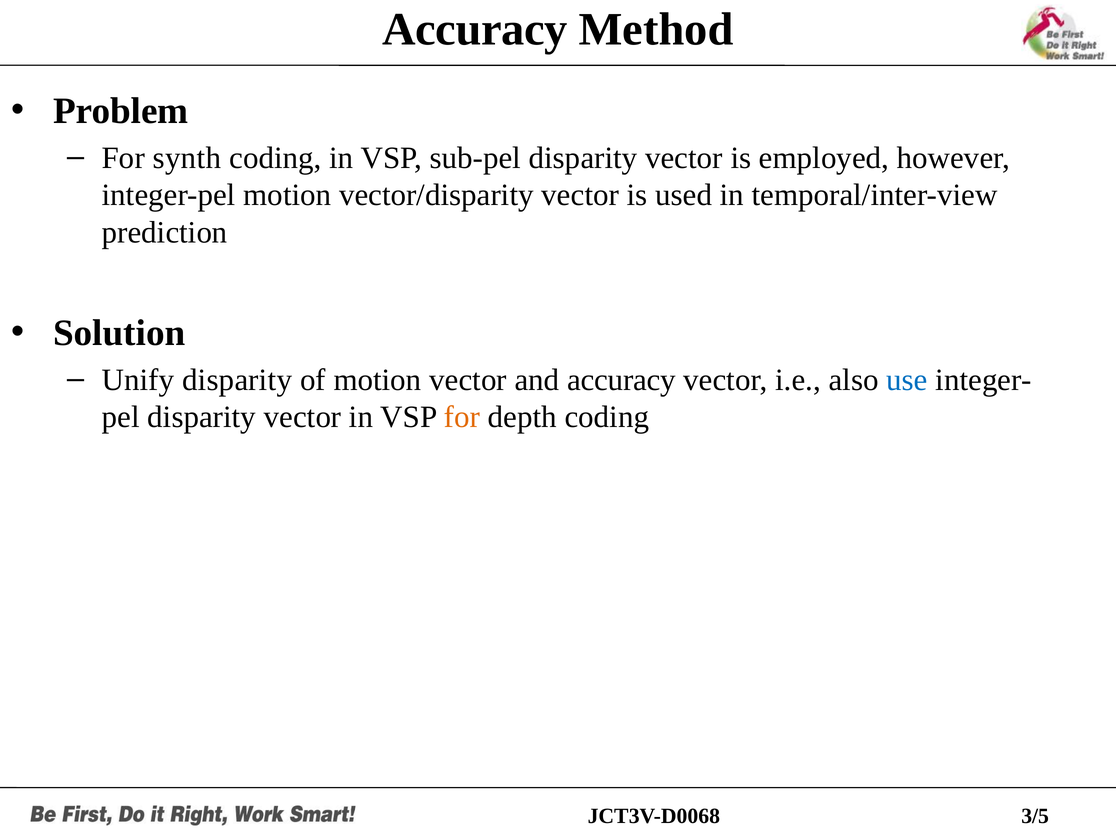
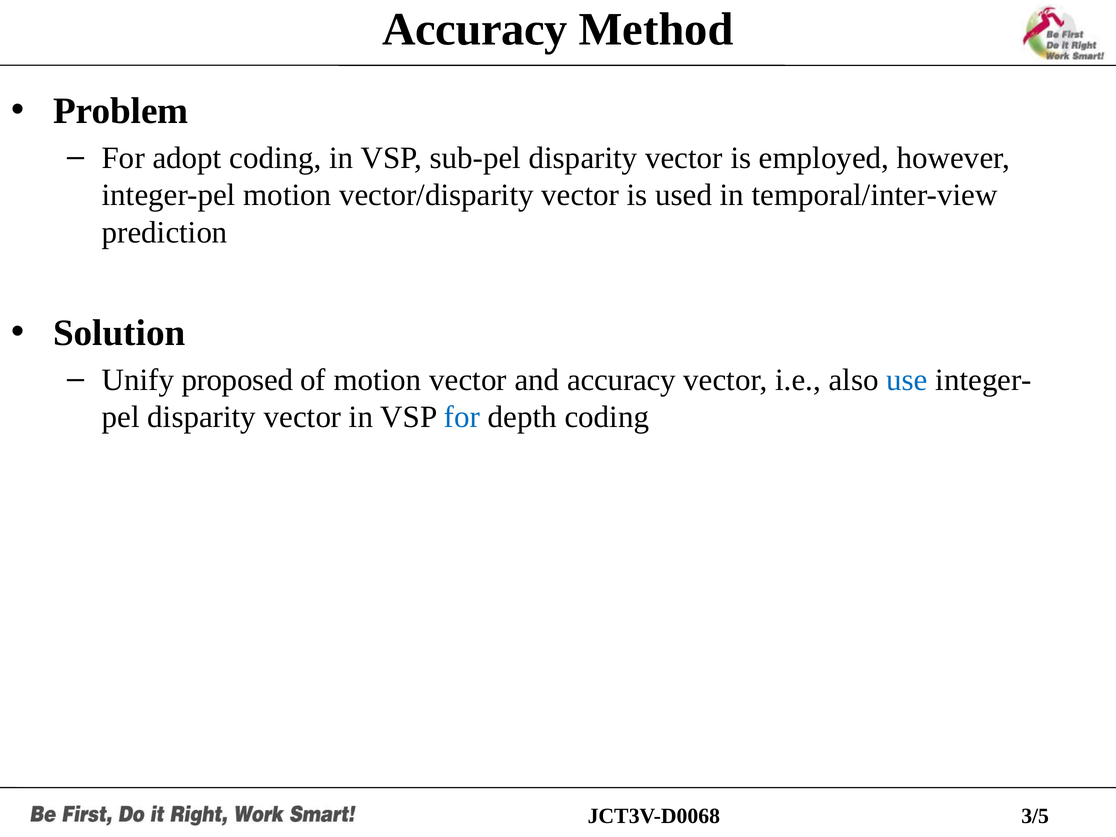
synth: synth -> adopt
Unify disparity: disparity -> proposed
for at (462, 417) colour: orange -> blue
